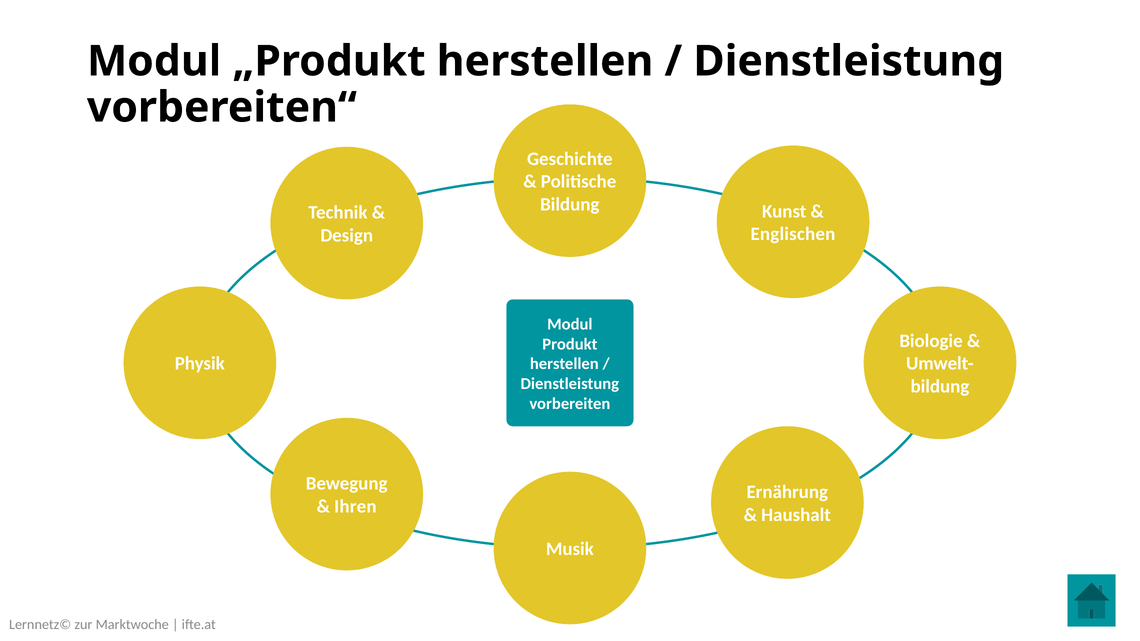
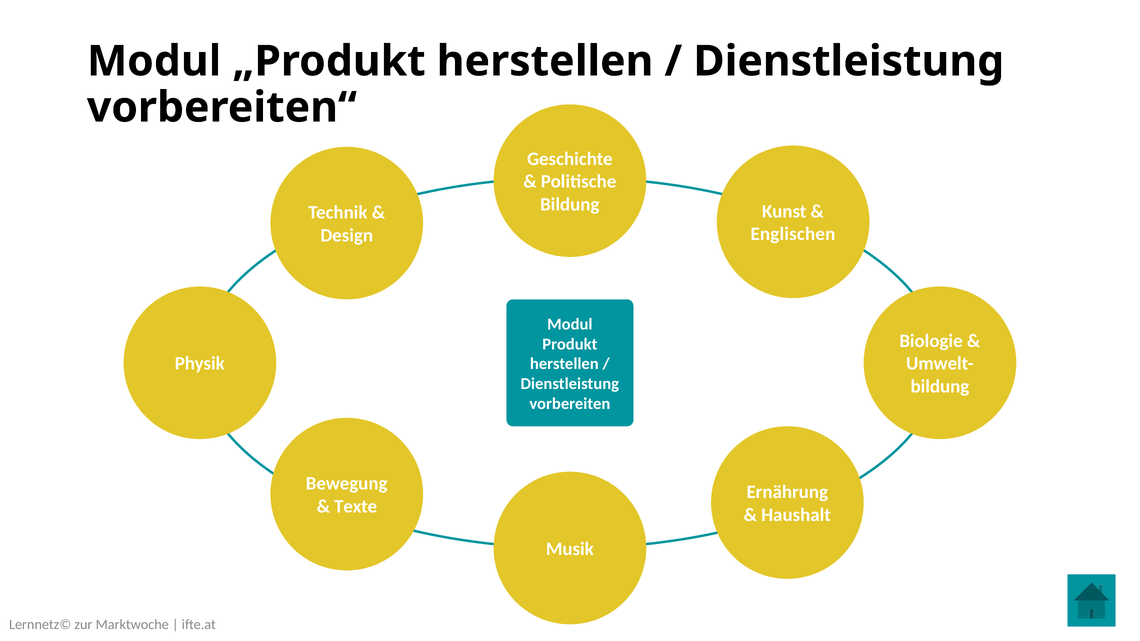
Ihren: Ihren -> Texte
